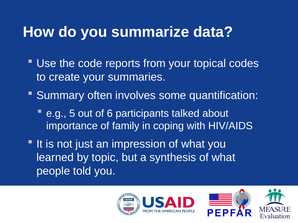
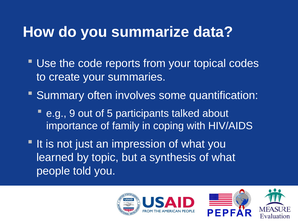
5: 5 -> 9
6: 6 -> 5
